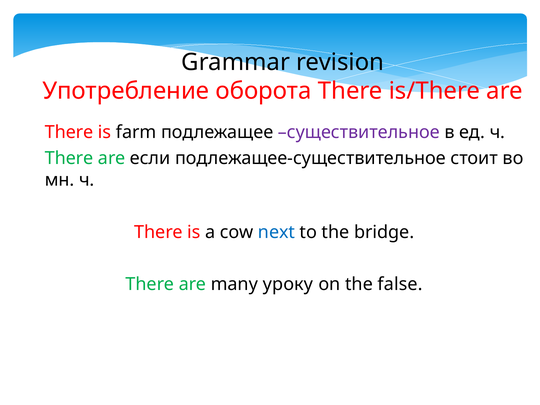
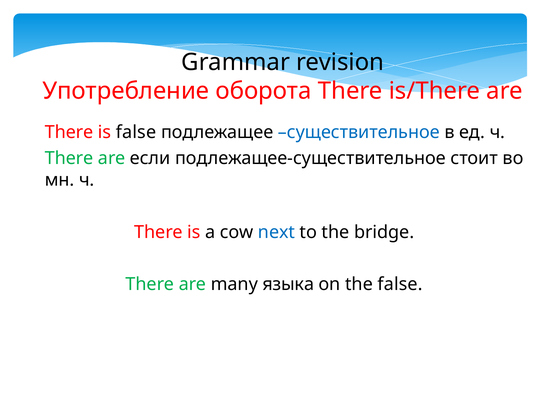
is farm: farm -> false
существительное colour: purple -> blue
уроку: уроку -> языка
